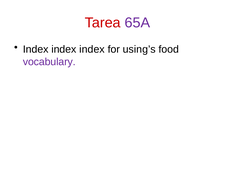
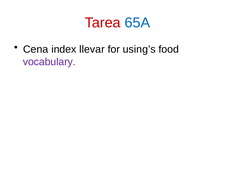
65A colour: purple -> blue
Index at (36, 49): Index -> Cena
index at (92, 49): index -> llevar
